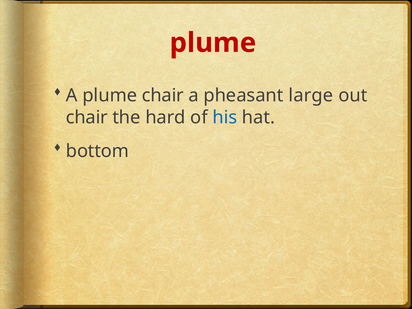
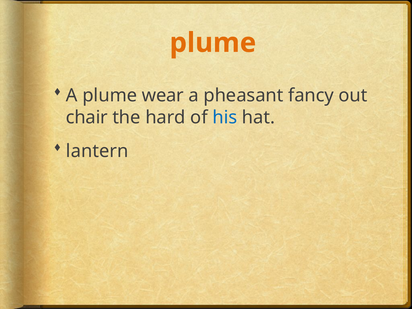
plume at (213, 43) colour: red -> orange
plume chair: chair -> wear
large: large -> fancy
bottom: bottom -> lantern
